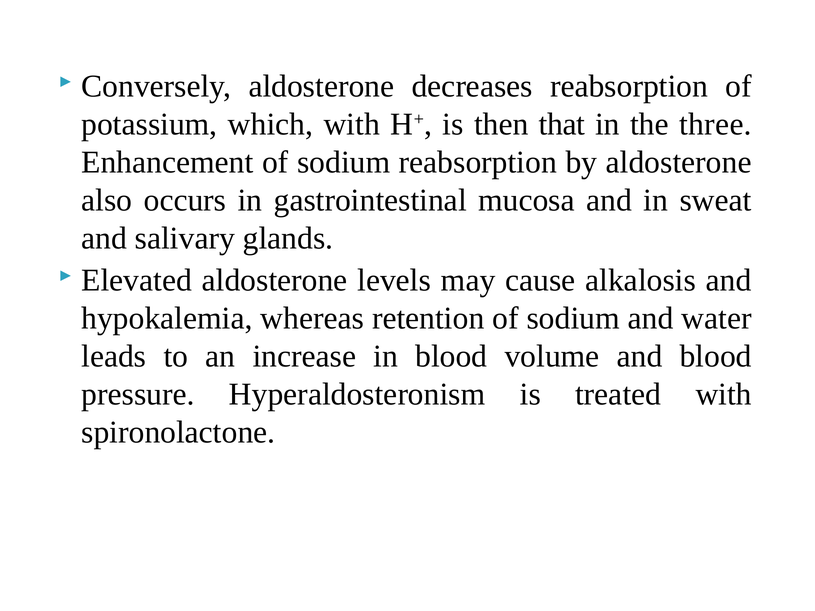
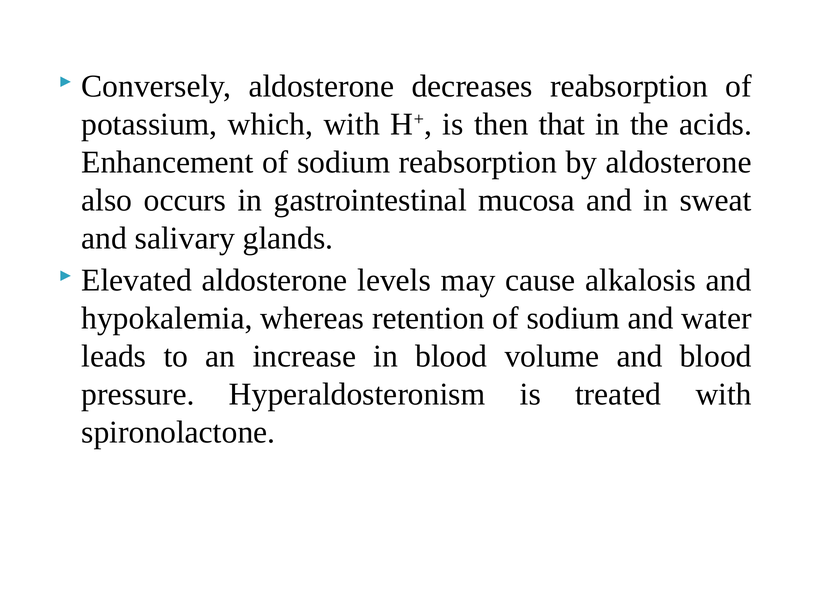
three: three -> acids
